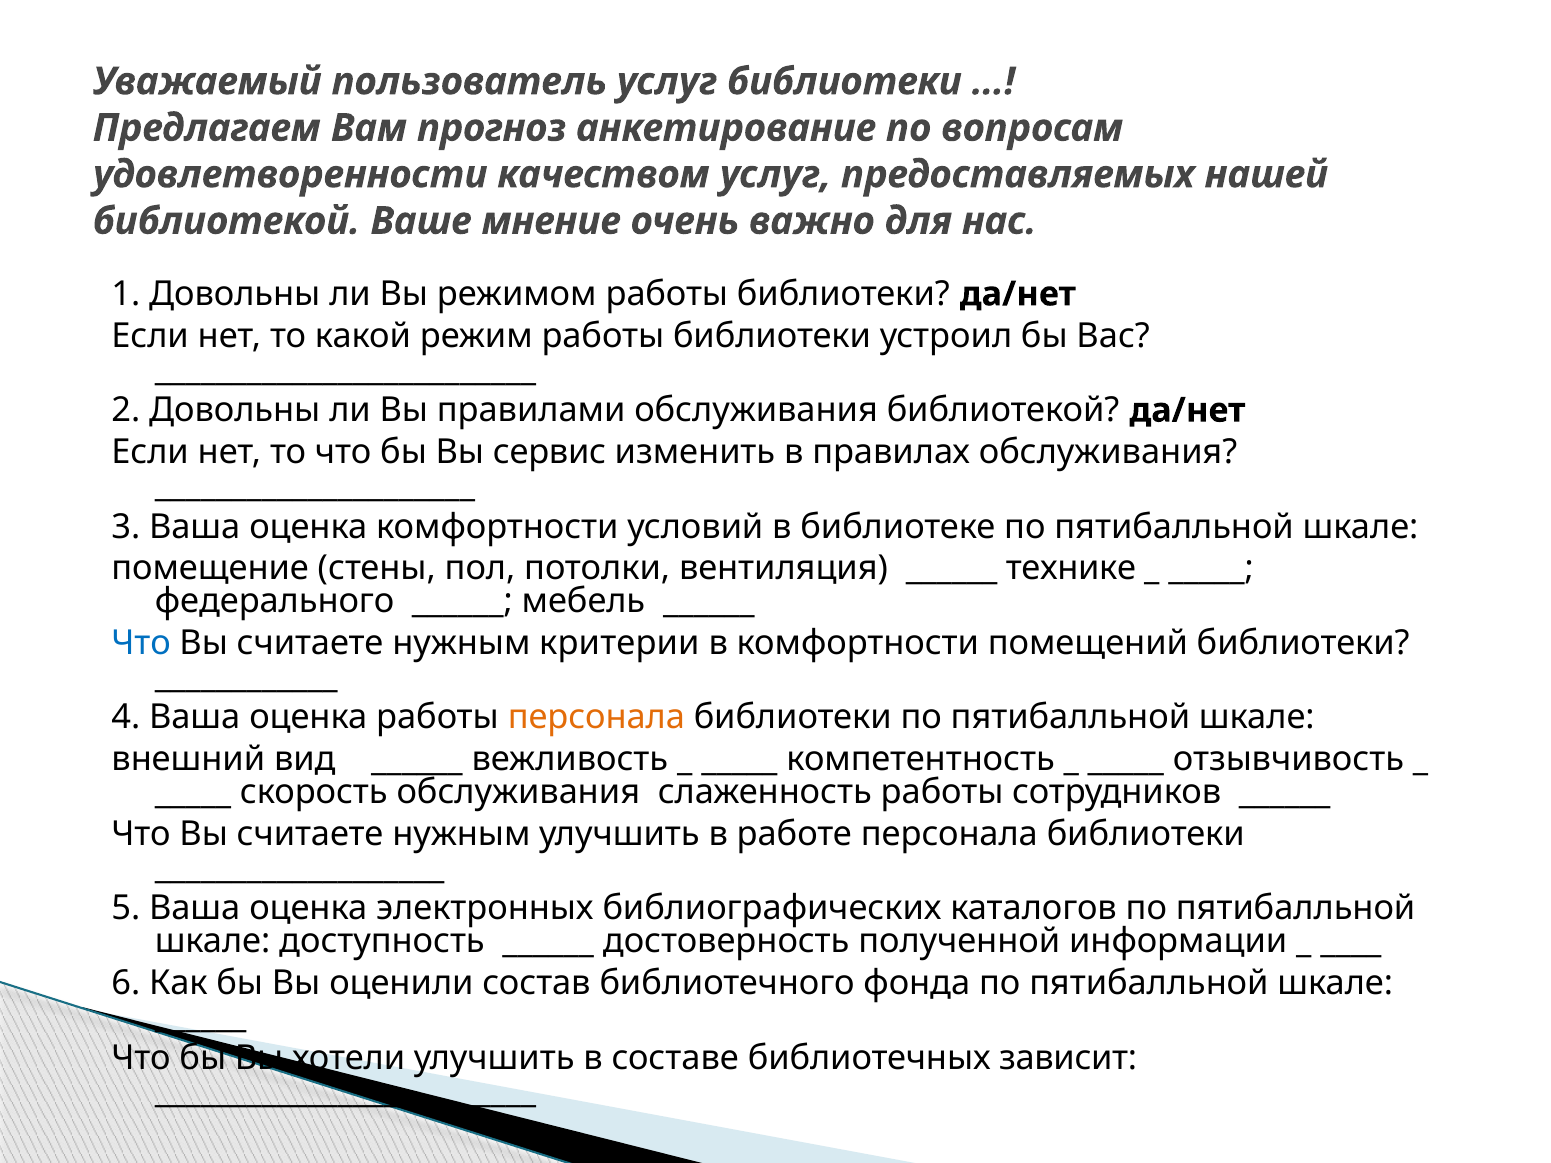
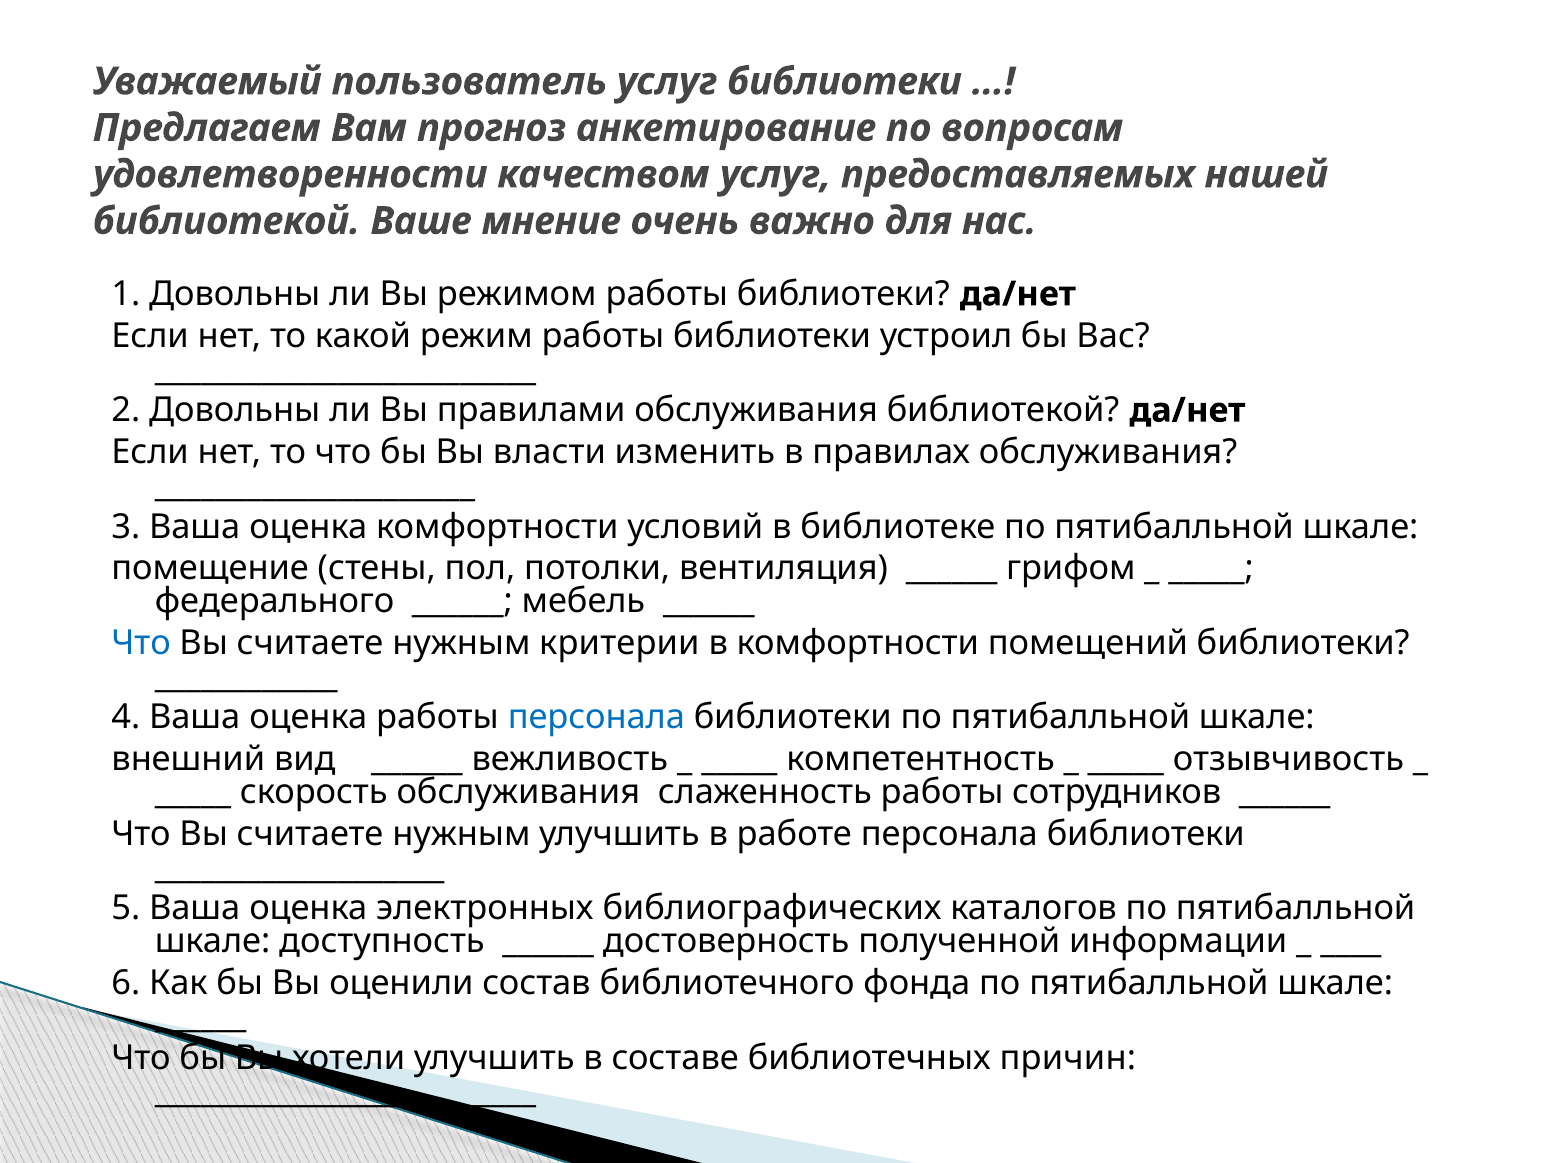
сервис: сервис -> власти
технике: технике -> грифом
персонала at (596, 718) colour: orange -> blue
зависит: зависит -> причин
